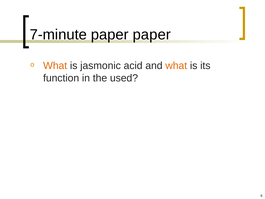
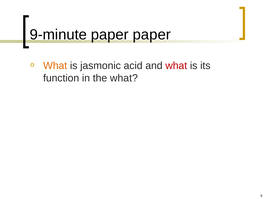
7-minute: 7-minute -> 9-minute
what at (176, 66) colour: orange -> red
the used: used -> what
